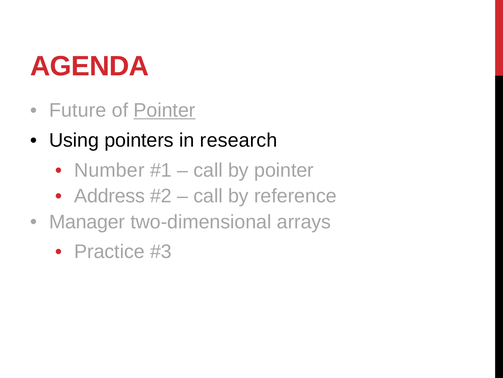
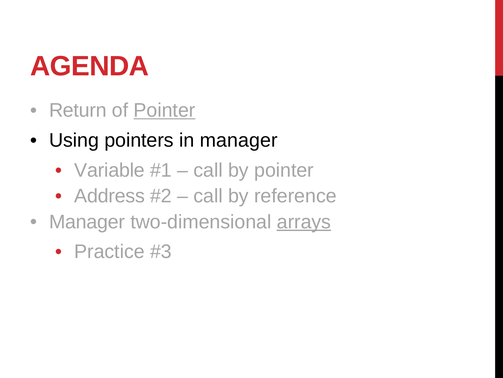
Future: Future -> Return
in research: research -> manager
Number: Number -> Variable
arrays underline: none -> present
